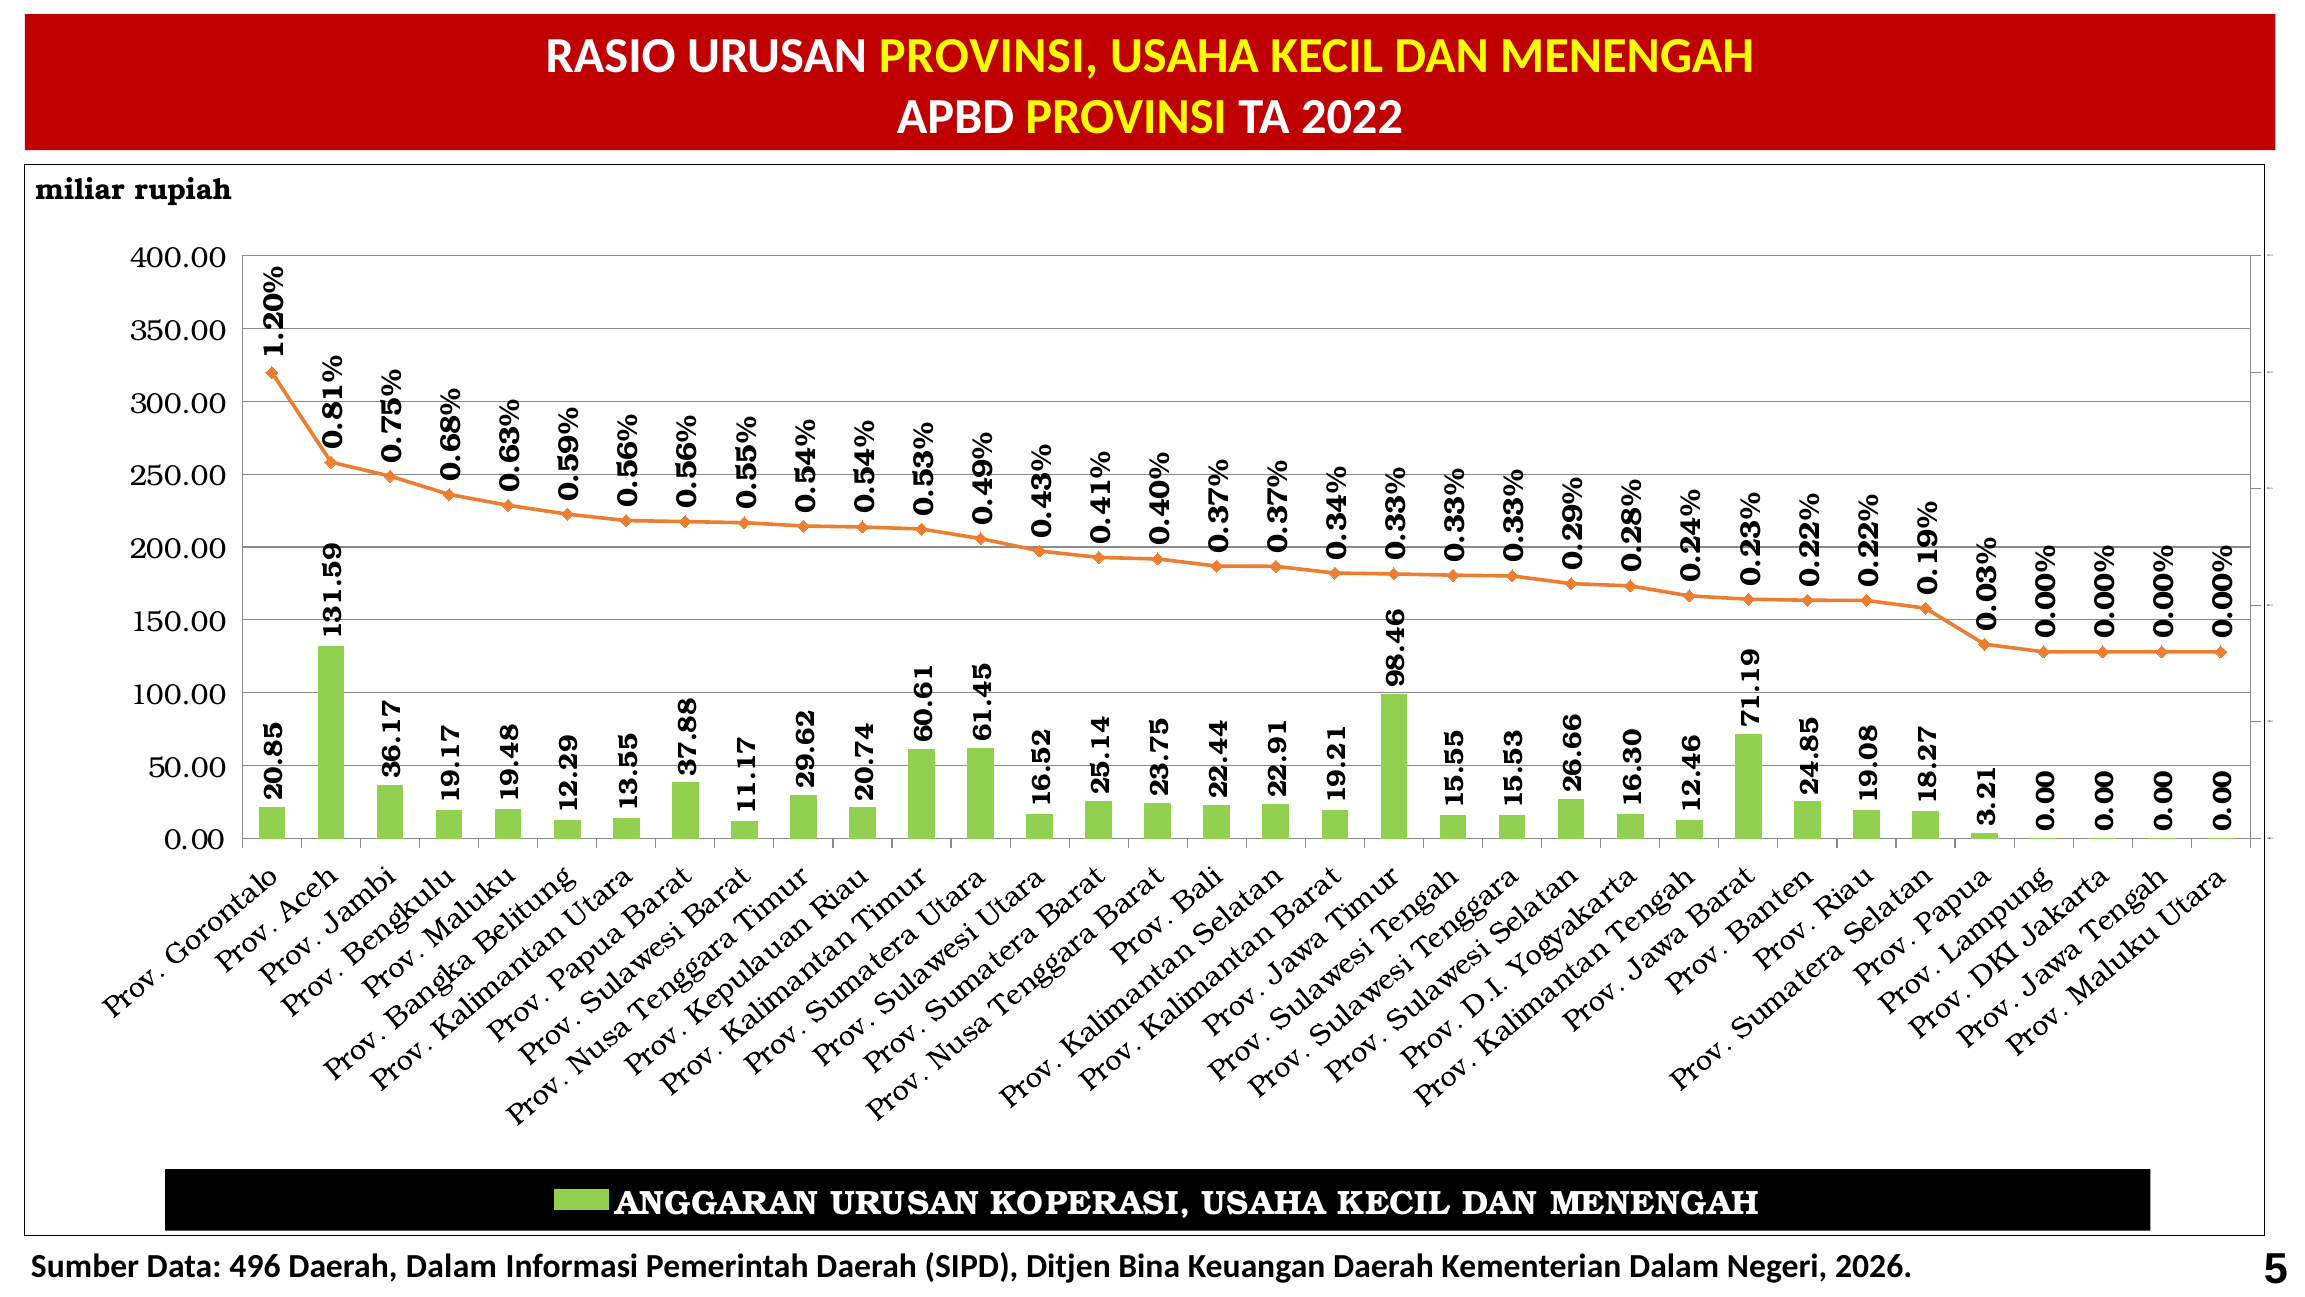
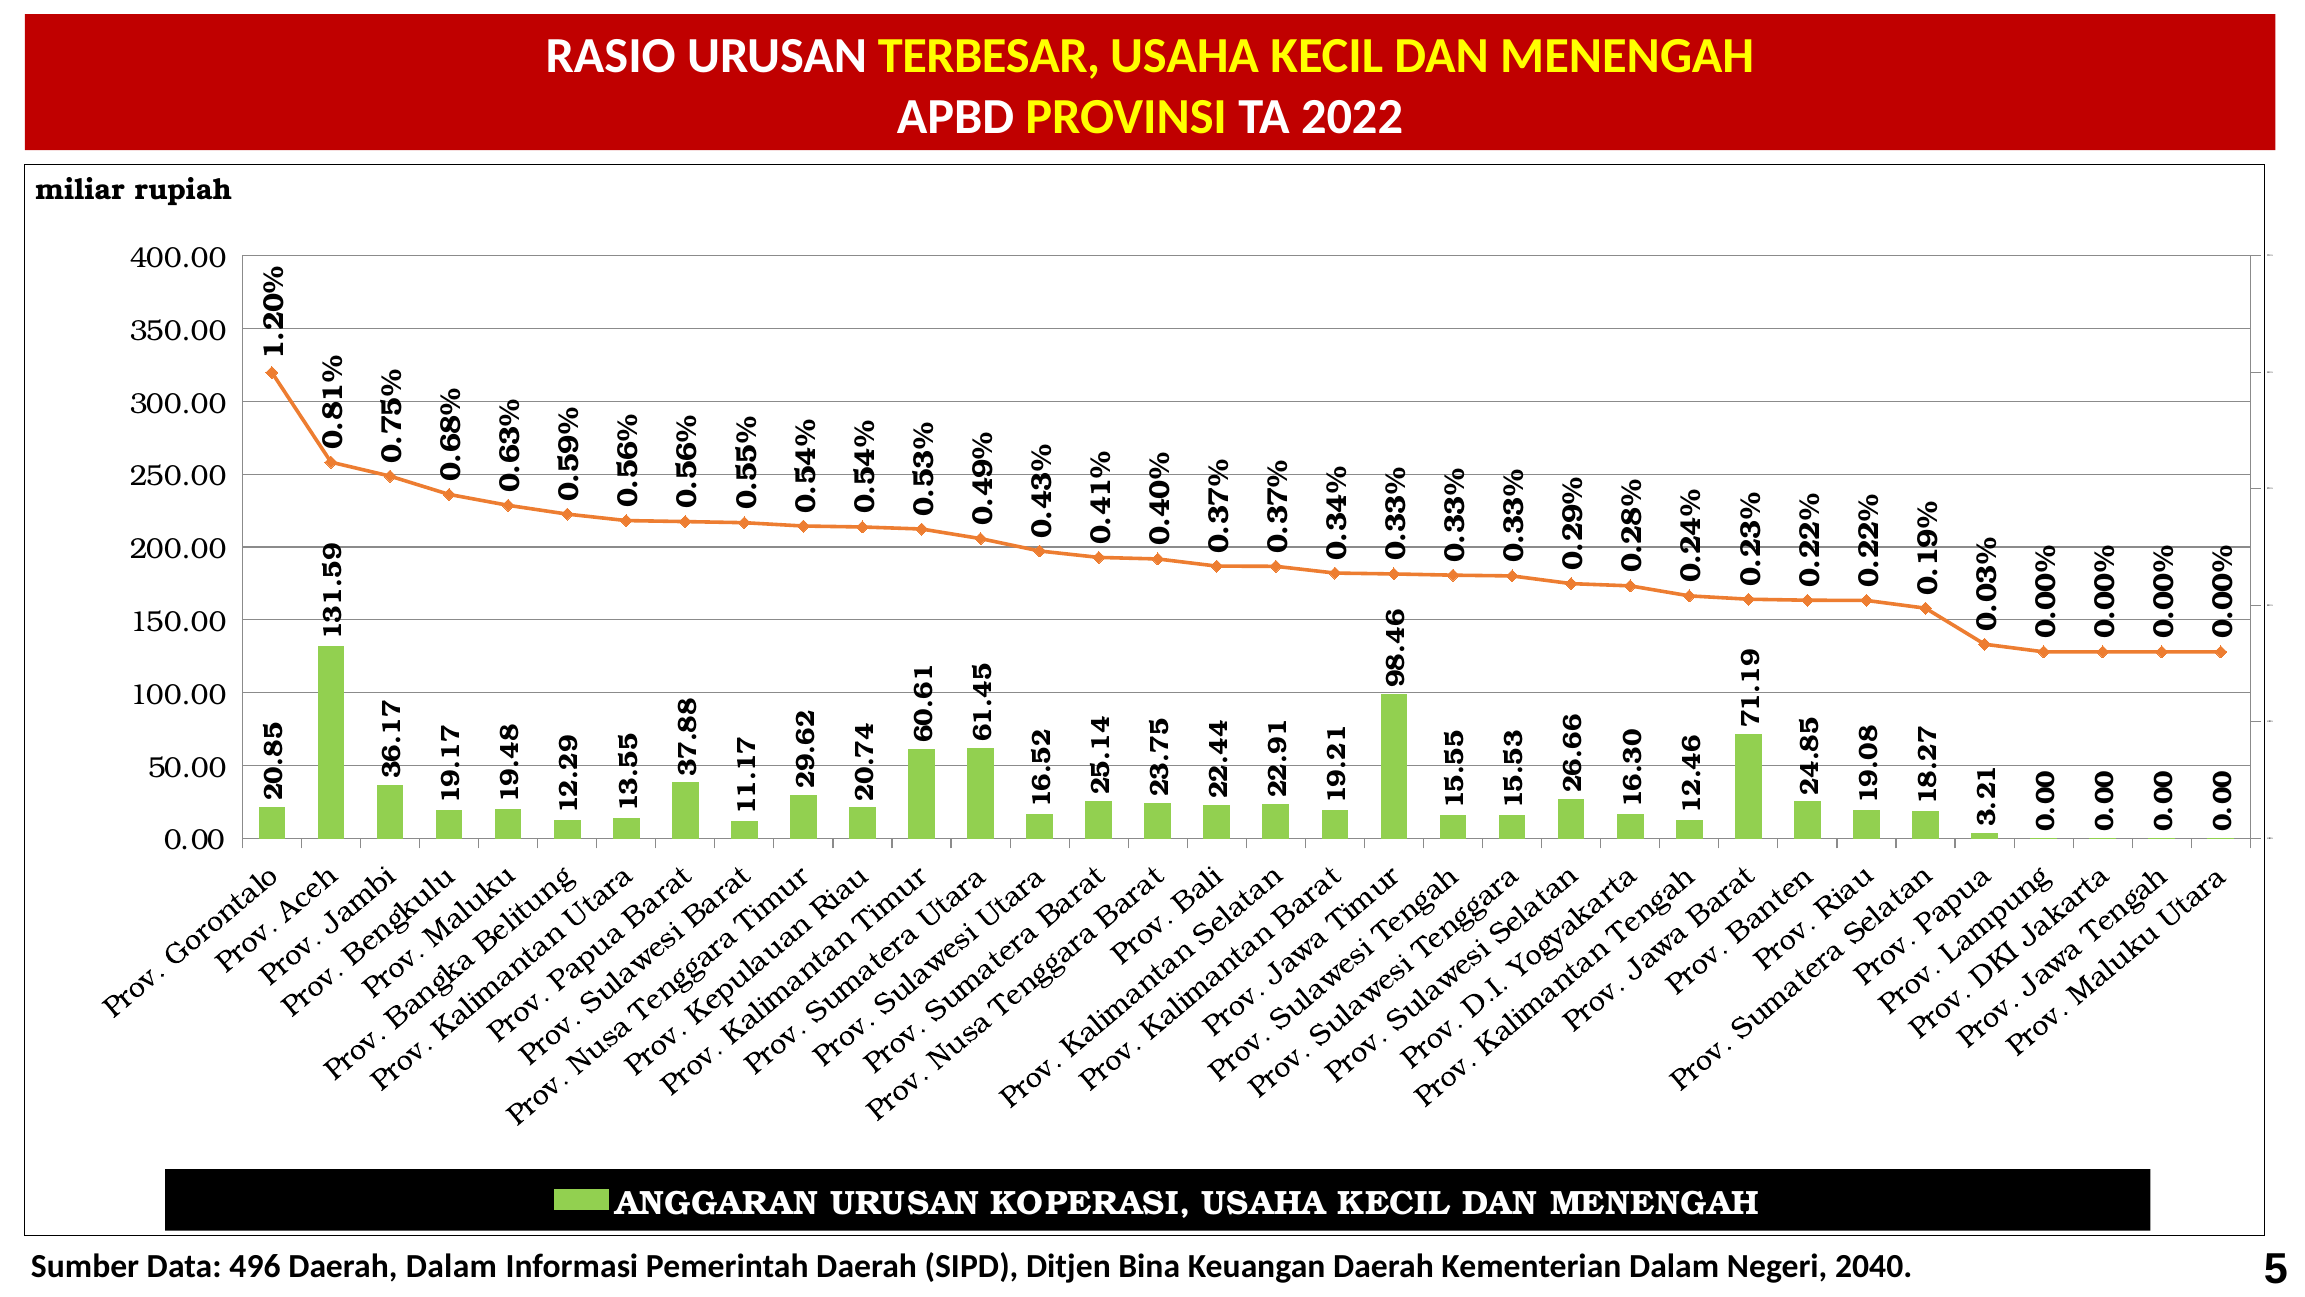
URUSAN PROVINSI: PROVINSI -> TERBESAR
2026: 2026 -> 2040
